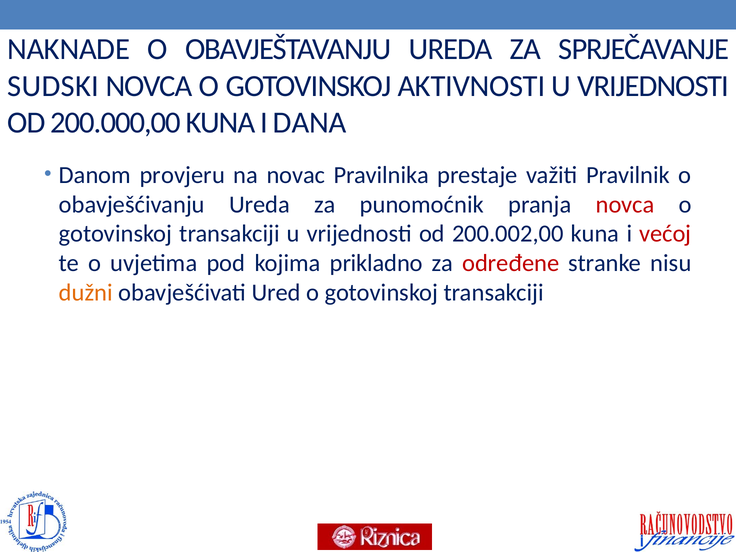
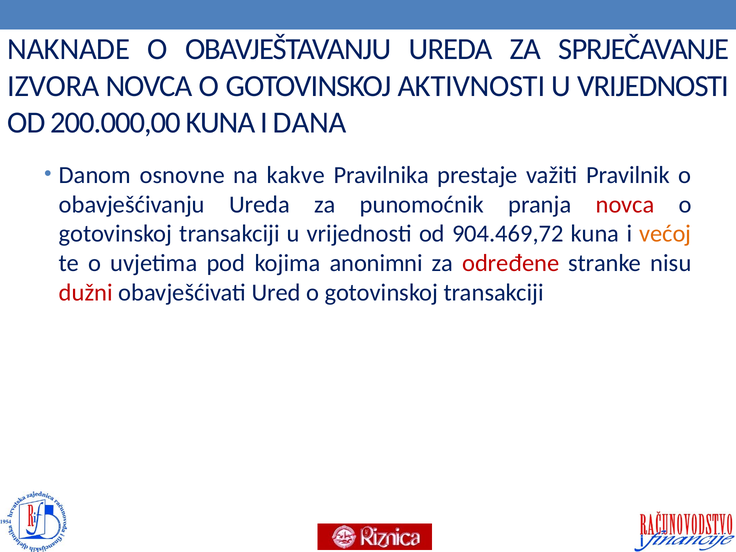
SUDSKI: SUDSKI -> IZVORA
provjeru: provjeru -> osnovne
novac: novac -> kakve
200.002,00: 200.002,00 -> 904.469,72
većoj colour: red -> orange
prikladno: prikladno -> anonimni
dužni colour: orange -> red
